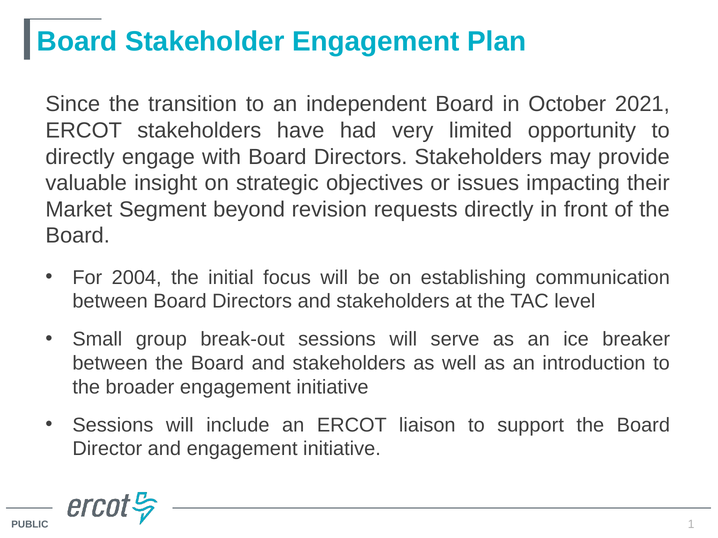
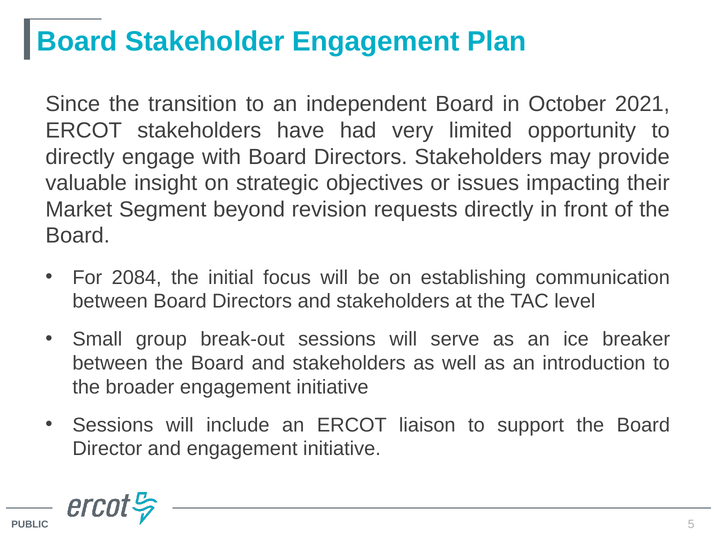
2004: 2004 -> 2084
1: 1 -> 5
